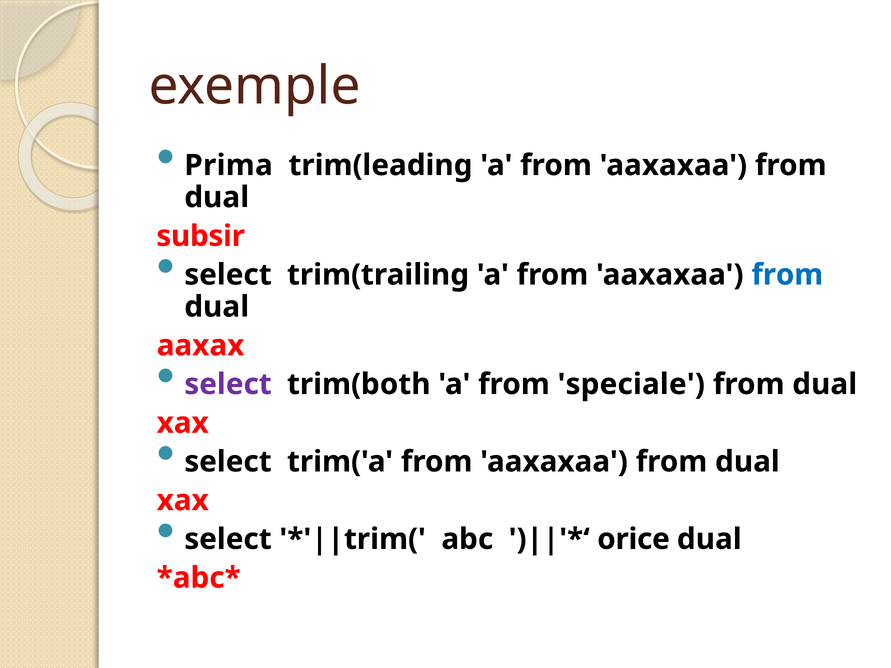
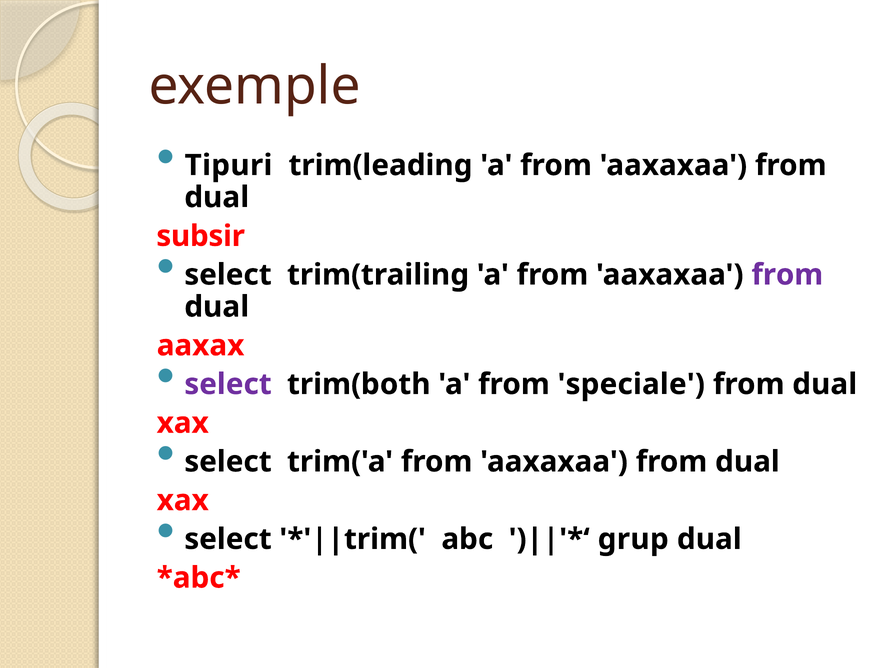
Prima: Prima -> Tipuri
from at (787, 275) colour: blue -> purple
orice: orice -> grup
